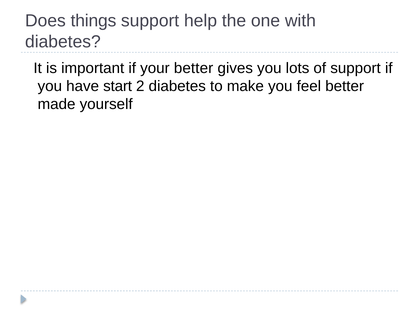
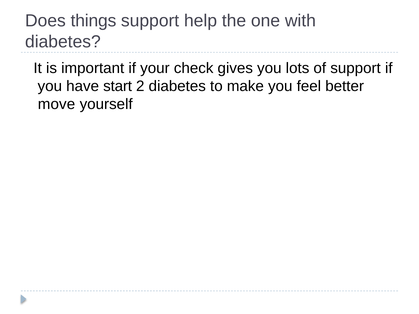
your better: better -> check
made: made -> move
